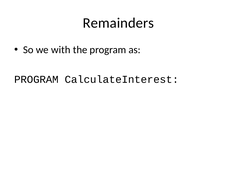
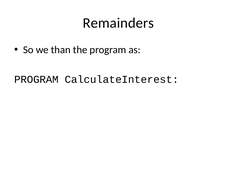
with: with -> than
